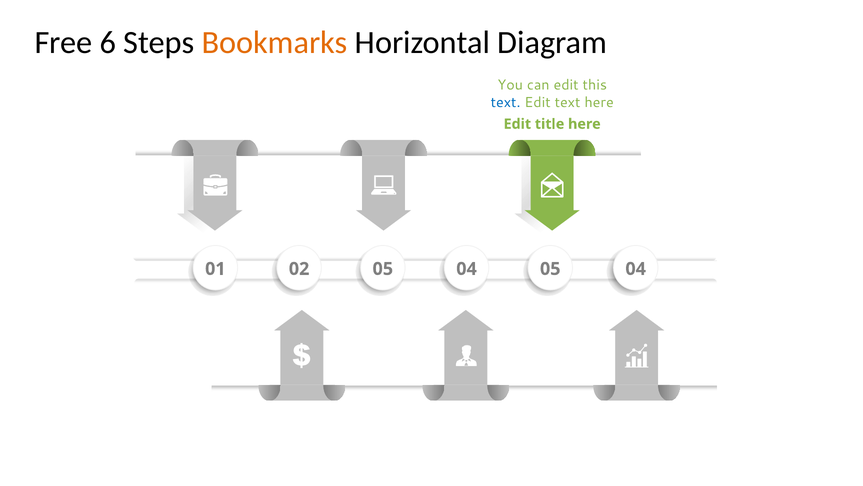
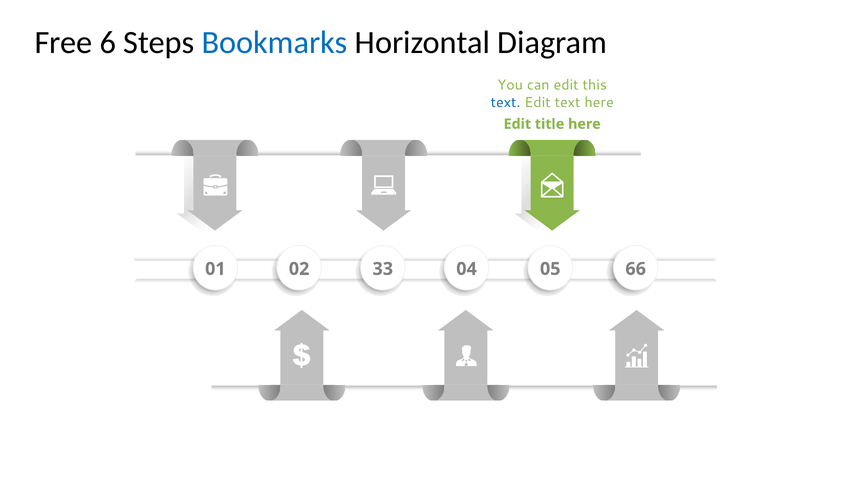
Bookmarks colour: orange -> blue
02 05: 05 -> 33
04 05 04: 04 -> 66
